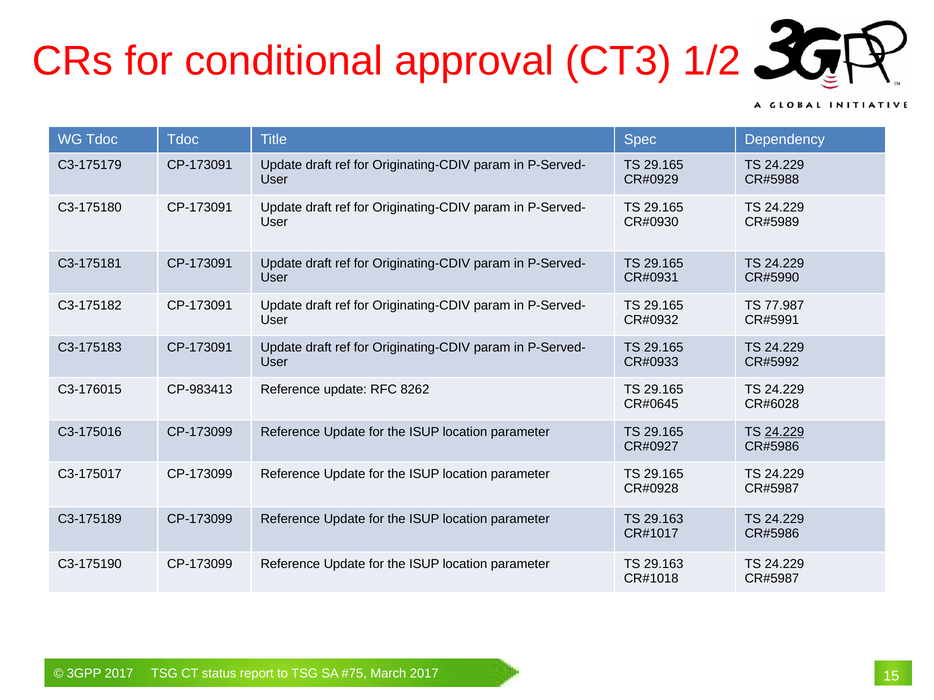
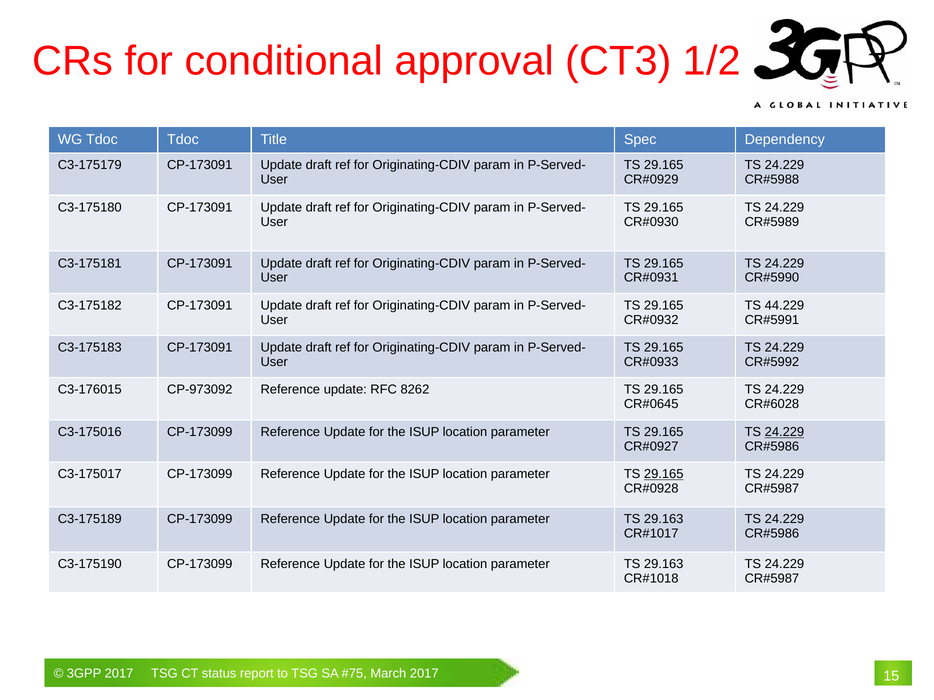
77.987: 77.987 -> 44.229
CP-983413: CP-983413 -> CP-973092
29.165 at (664, 475) underline: none -> present
